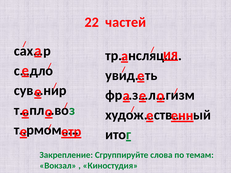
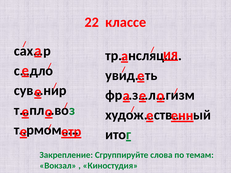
частей: частей -> классе
